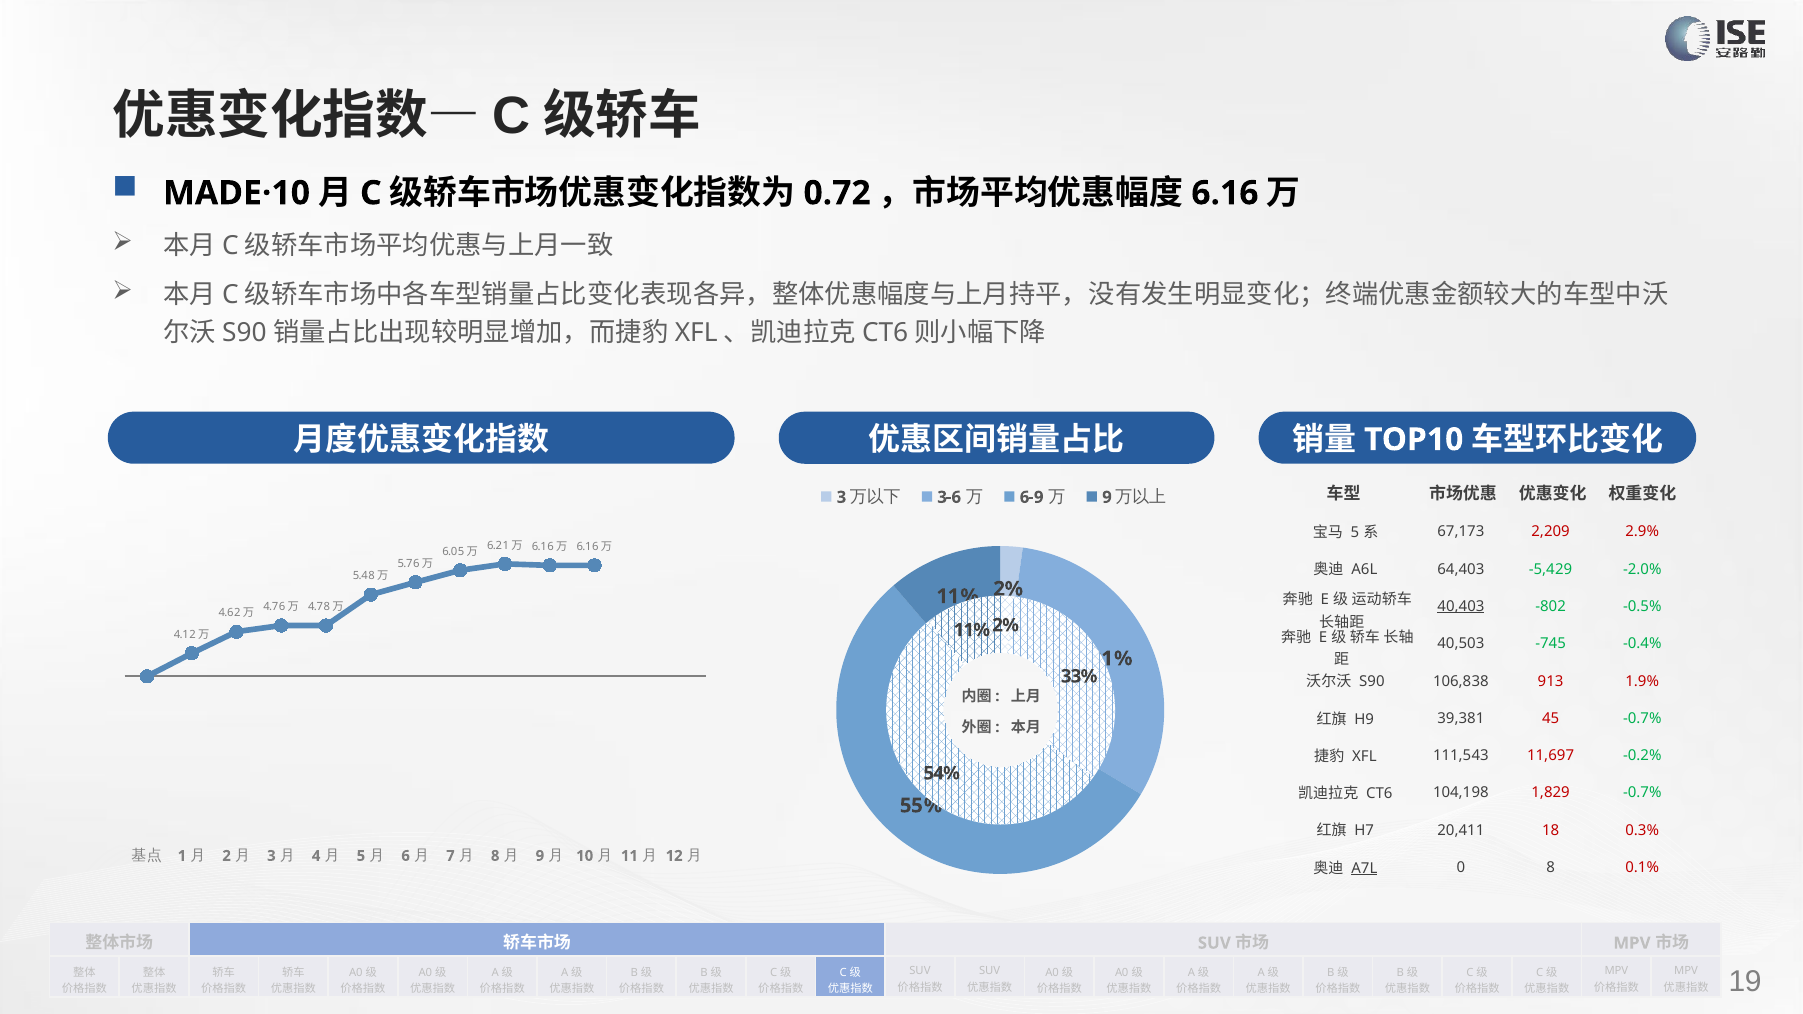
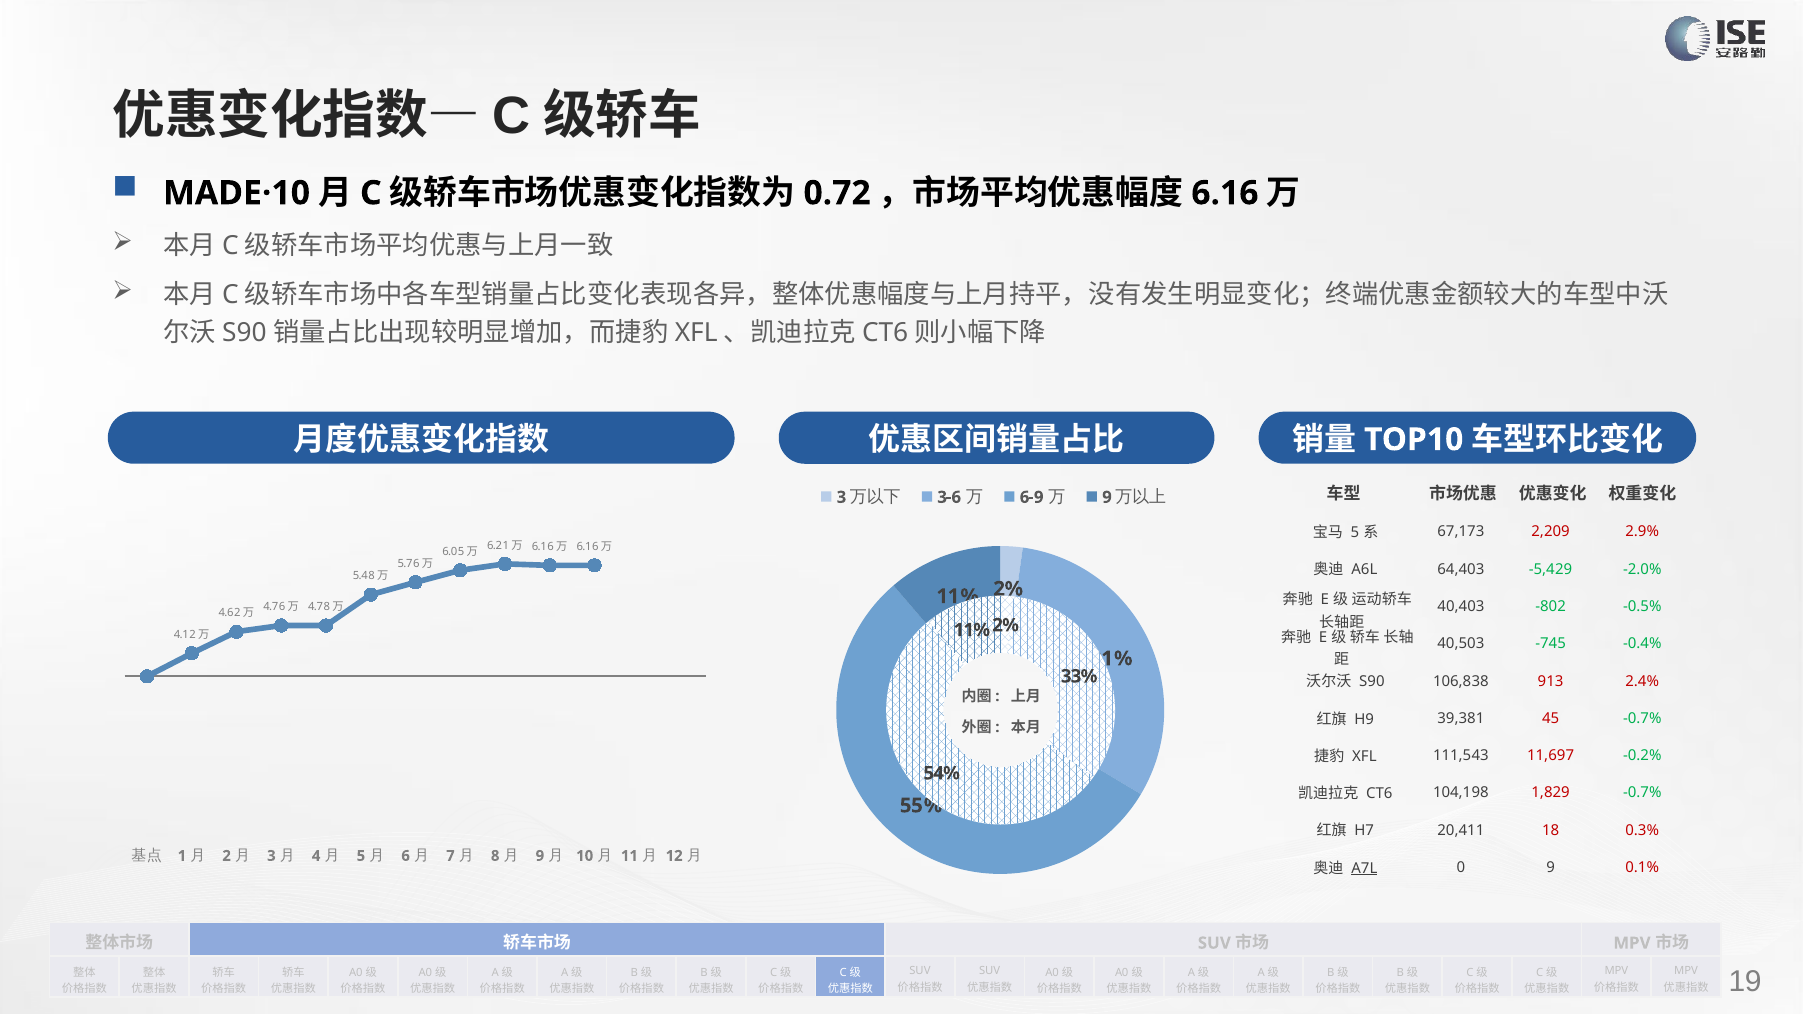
40,403 underline: present -> none
1.9%: 1.9% -> 2.4%
0 8: 8 -> 9
